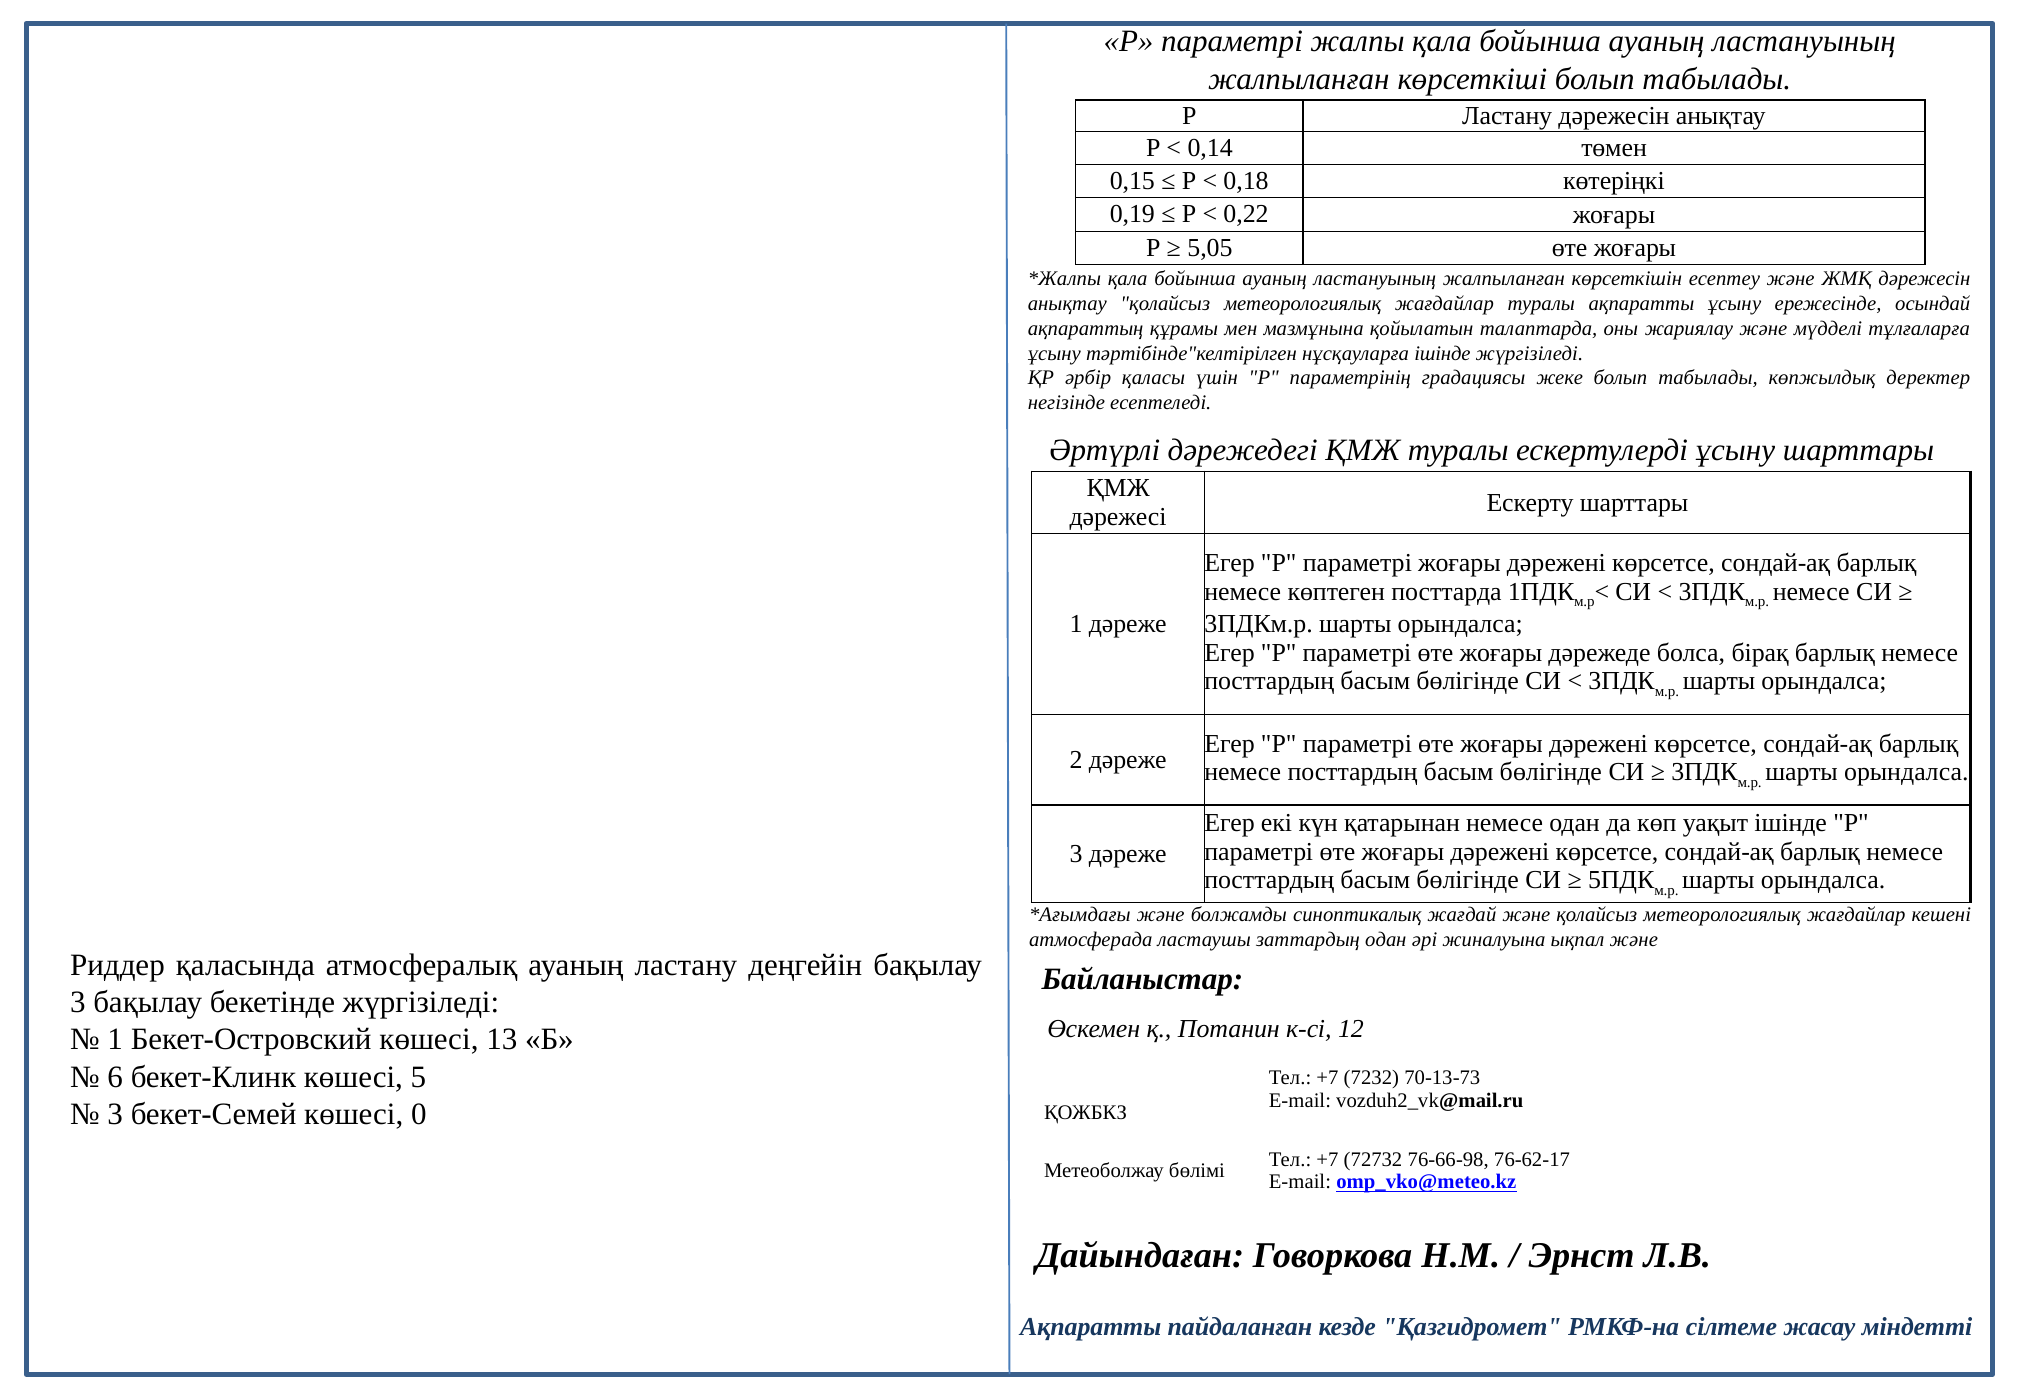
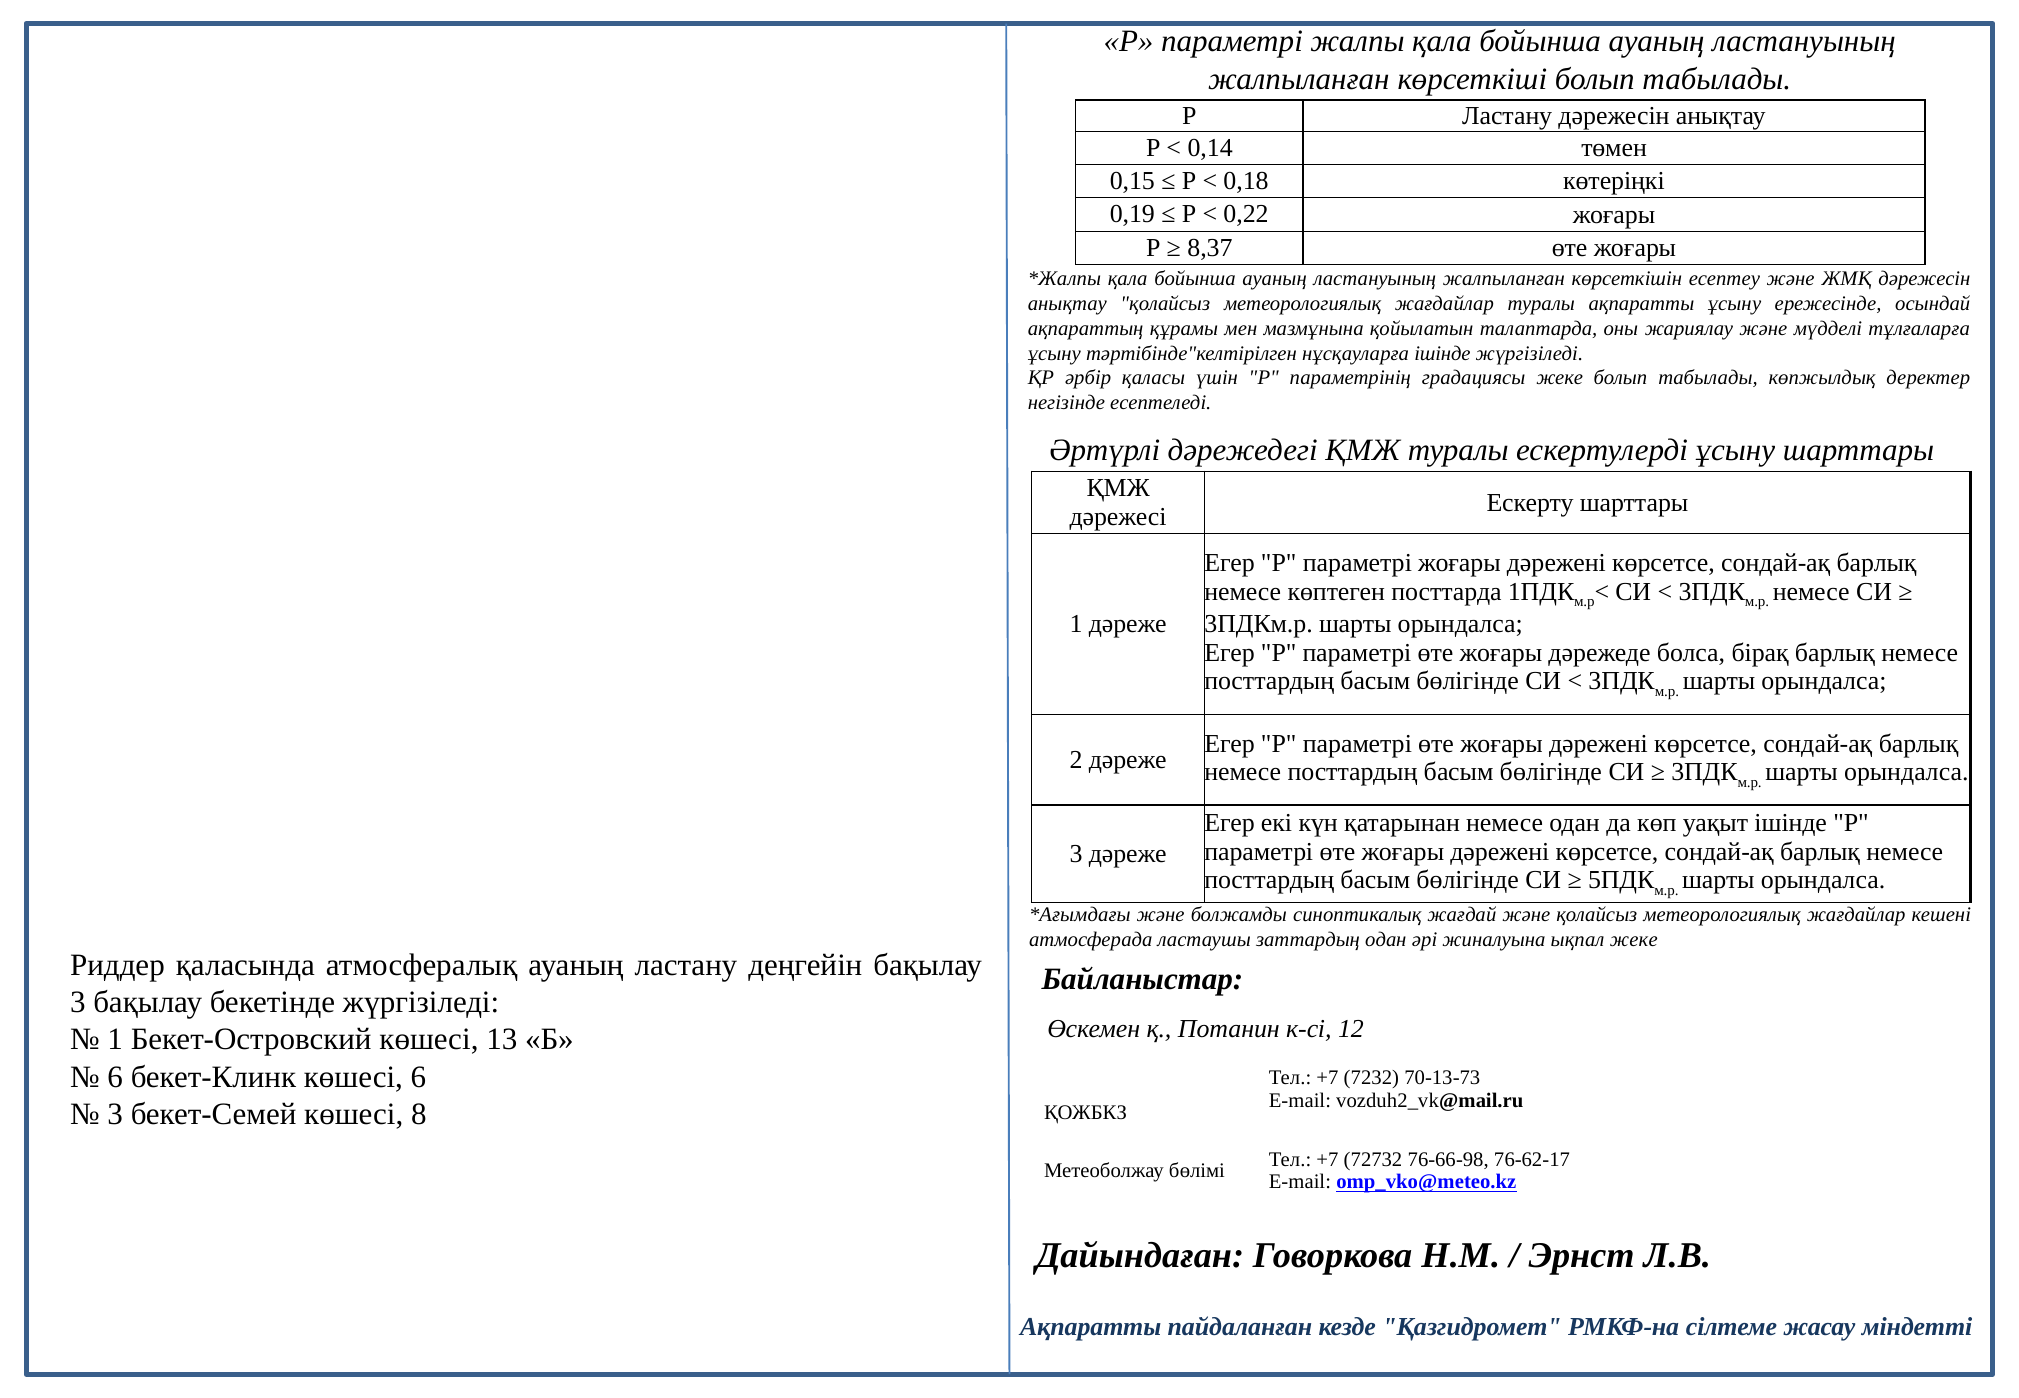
5,05: 5,05 -> 8,37
ықпал және: және -> жеке
көшесі 5: 5 -> 6
0: 0 -> 8
